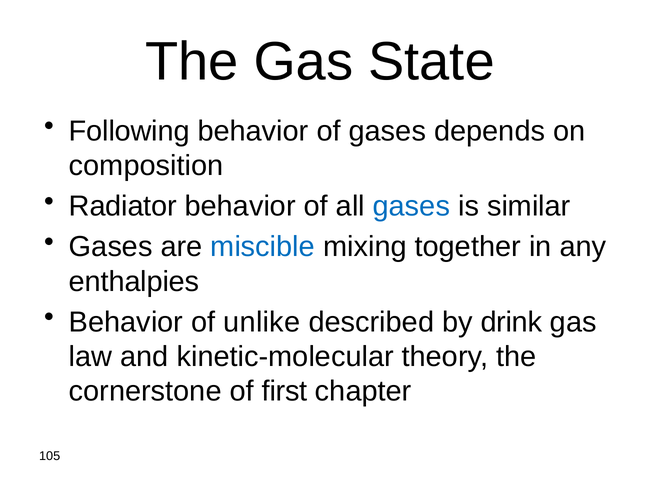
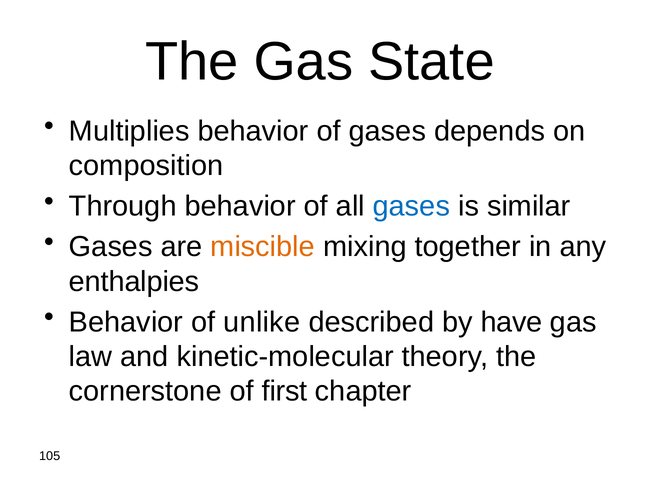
Following: Following -> Multiplies
Radiator: Radiator -> Through
miscible colour: blue -> orange
drink: drink -> have
